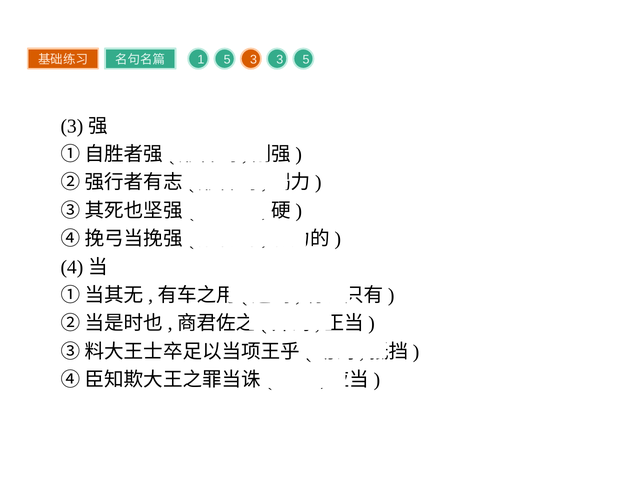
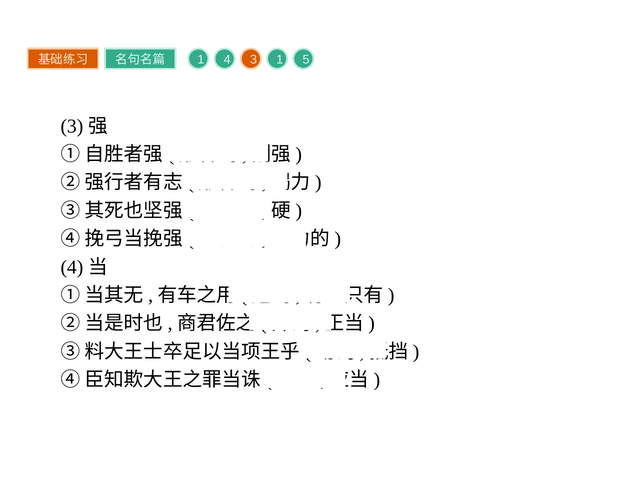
1 5: 5 -> 4
3 3: 3 -> 1
